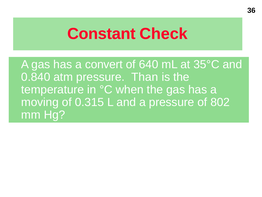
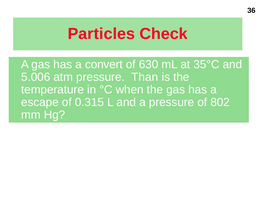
Constant: Constant -> Particles
640: 640 -> 630
0.840: 0.840 -> 5.006
moving: moving -> escape
